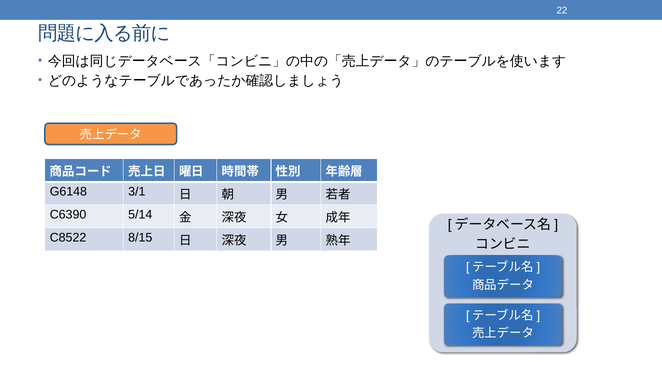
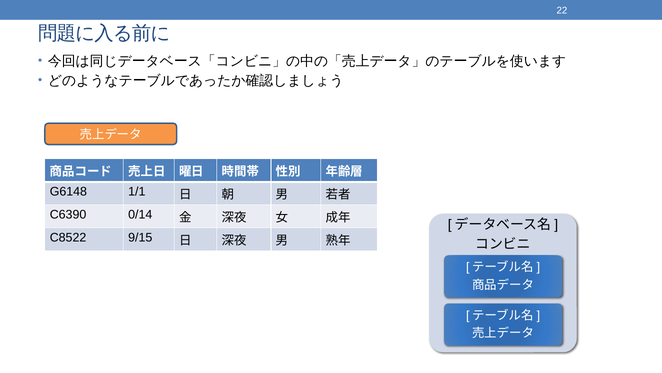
3/1: 3/1 -> 1/1
5/14: 5/14 -> 0/14
8/15: 8/15 -> 9/15
